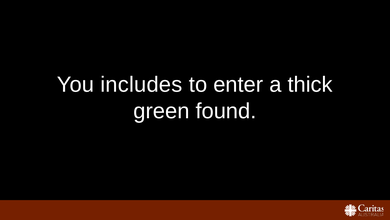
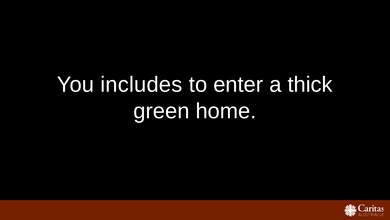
found: found -> home
